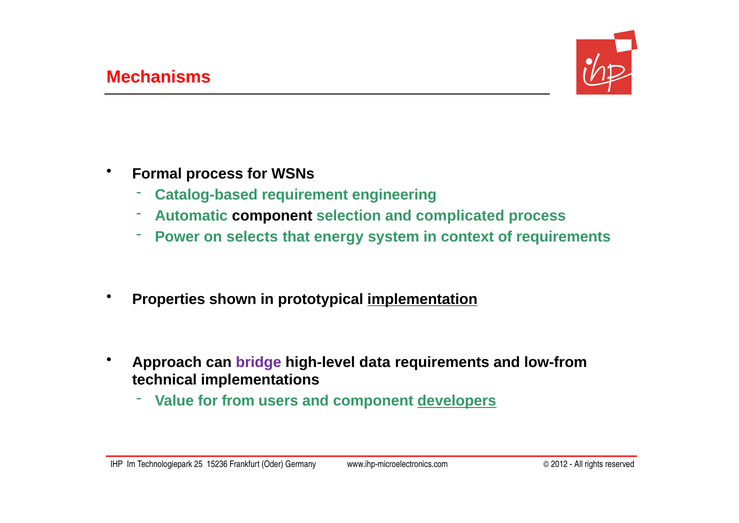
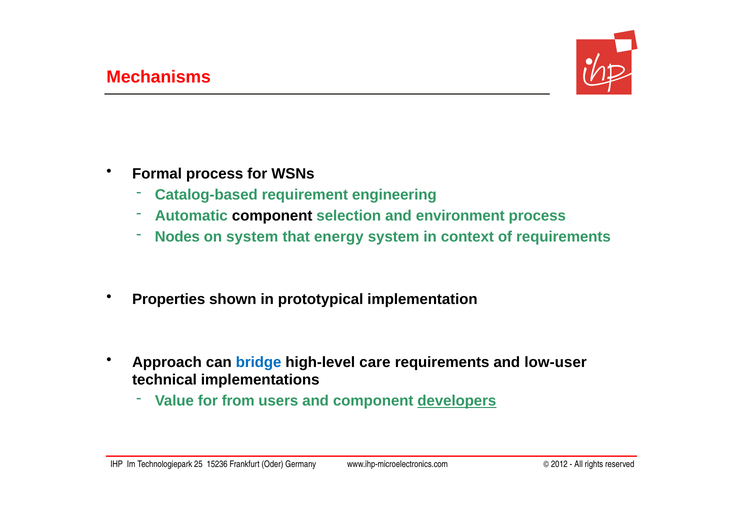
complicated: complicated -> environment
Power: Power -> Nodes
on selects: selects -> system
implementation underline: present -> none
bridge colour: purple -> blue
data: data -> care
low-from: low-from -> low-user
